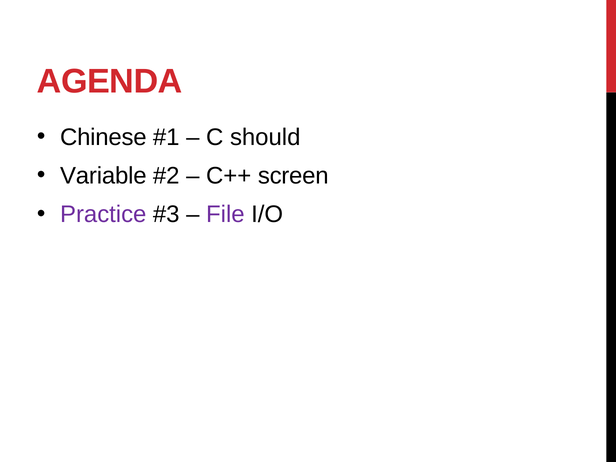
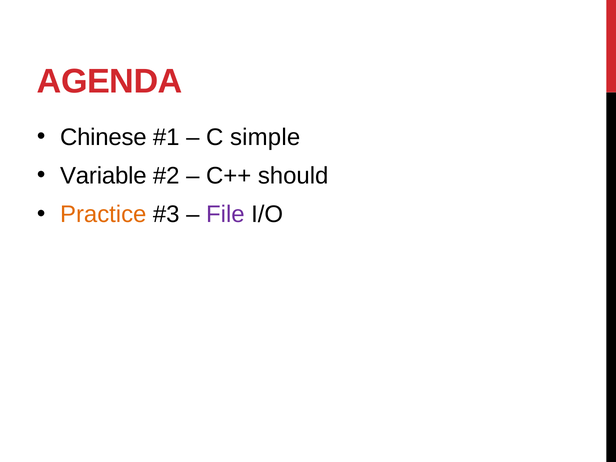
should: should -> simple
screen: screen -> should
Practice colour: purple -> orange
